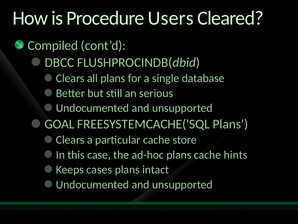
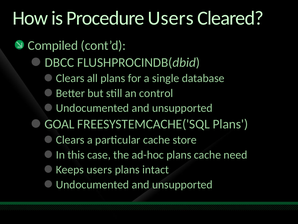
serious: serious -> control
hints: hints -> need
Keeps cases: cases -> users
